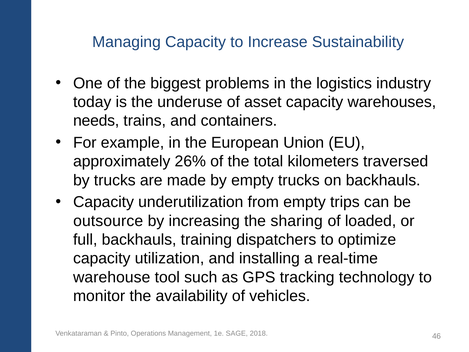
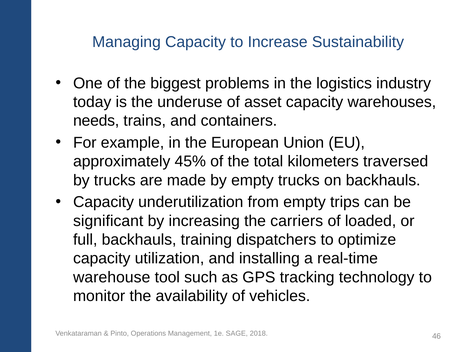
26%: 26% -> 45%
outsource: outsource -> significant
sharing: sharing -> carriers
